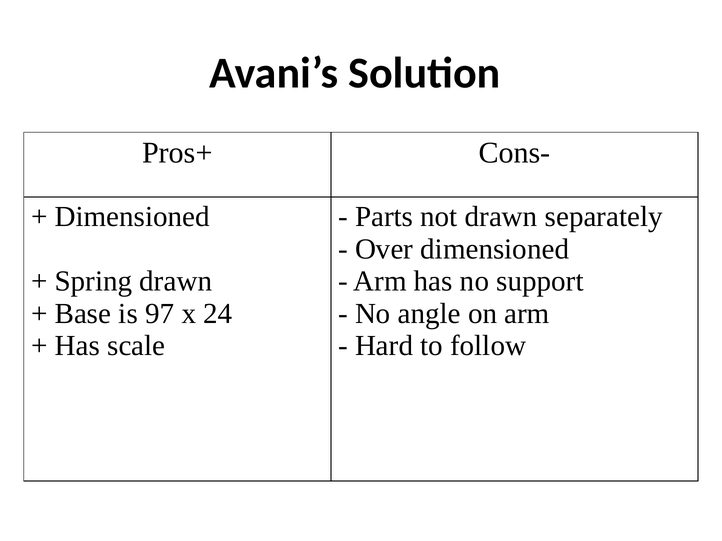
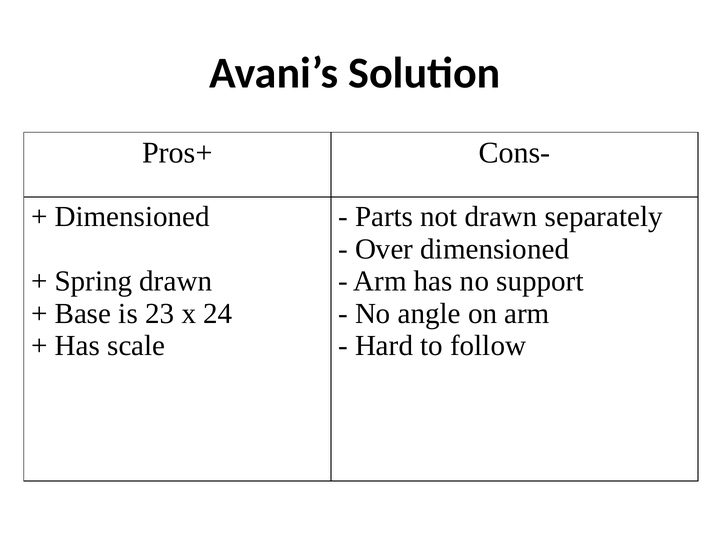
97: 97 -> 23
